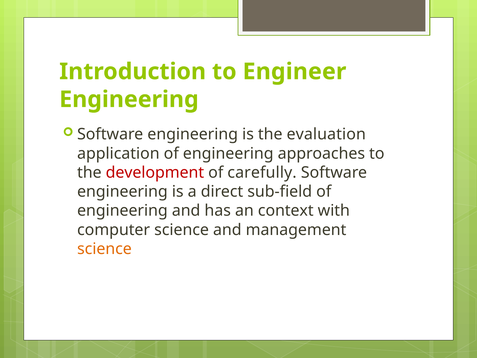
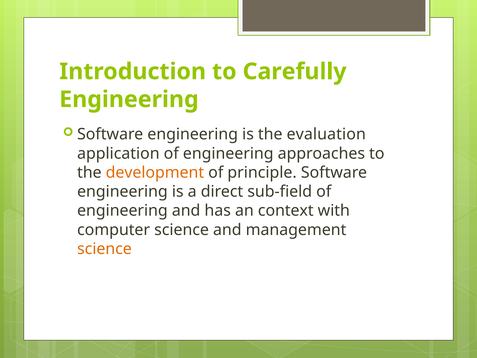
Engineer: Engineer -> Carefully
development colour: red -> orange
carefully: carefully -> principle
